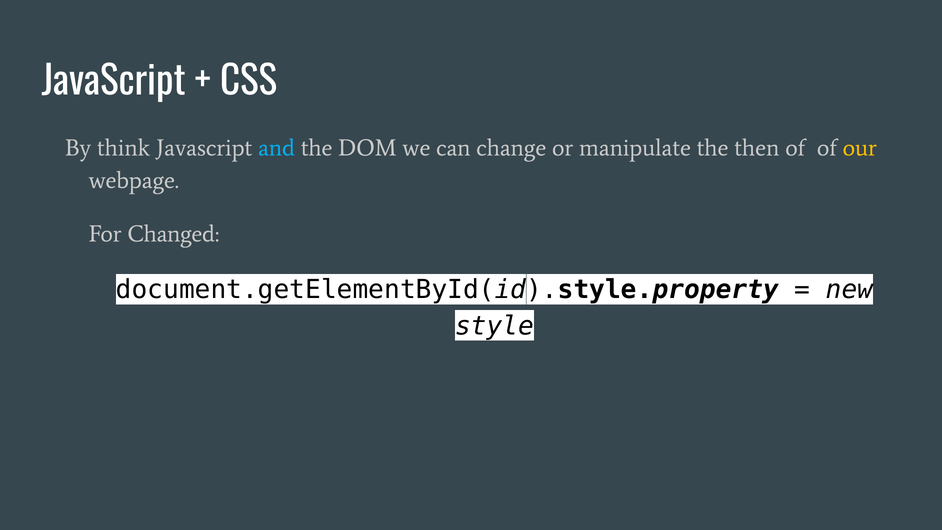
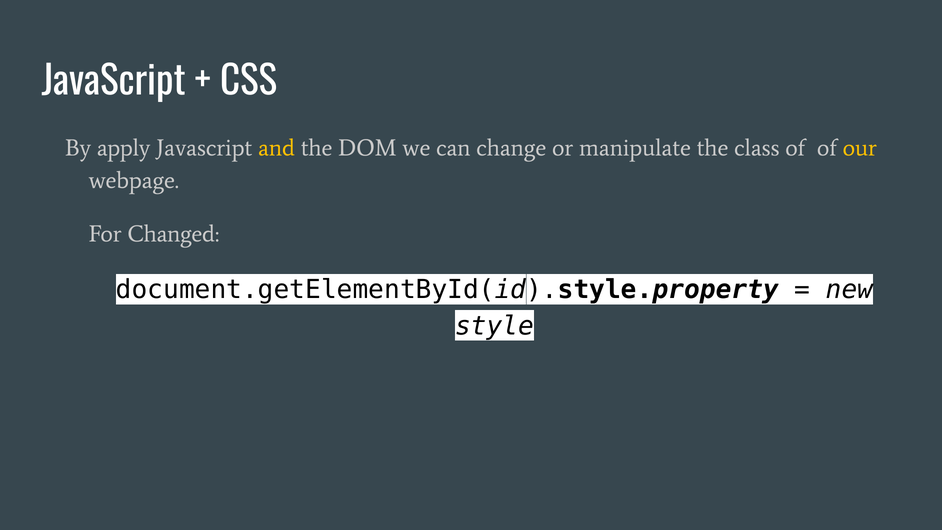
think: think -> apply
and colour: light blue -> yellow
then: then -> class
